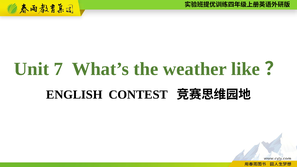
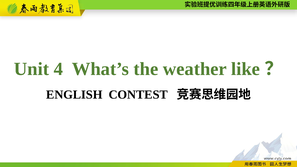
7: 7 -> 4
